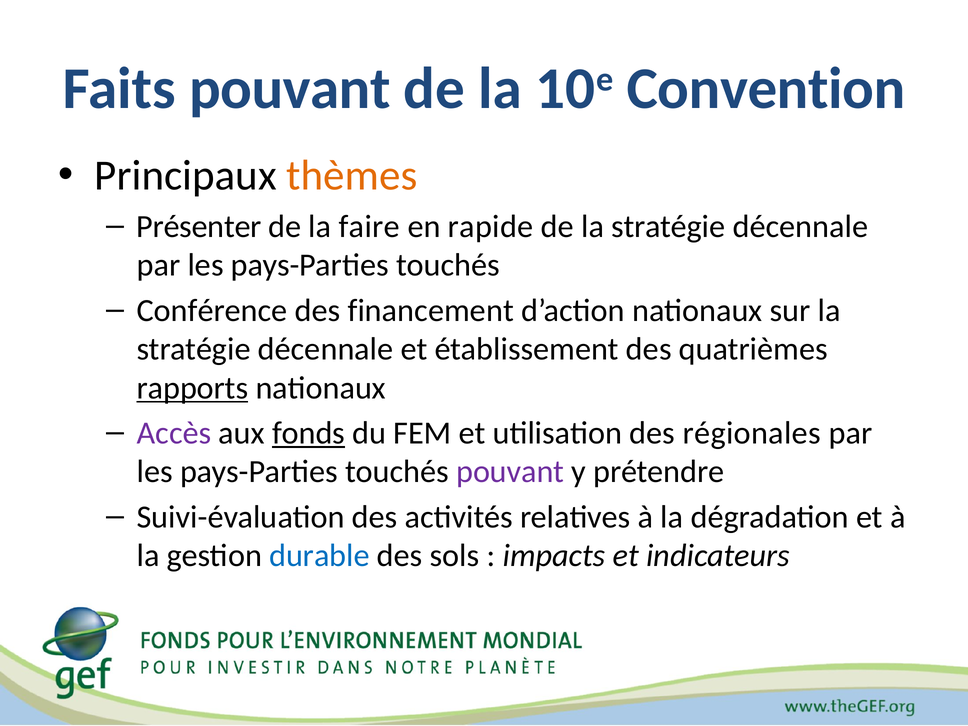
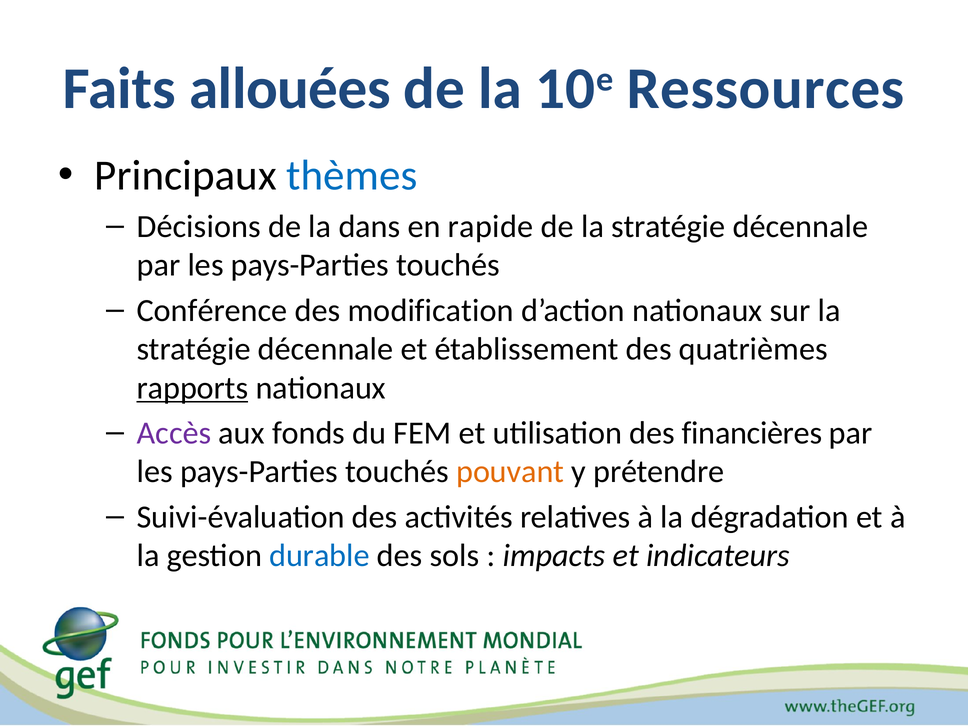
Faits pouvant: pouvant -> allouées
Convention: Convention -> Ressources
thèmes colour: orange -> blue
Présenter: Présenter -> Décisions
faire: faire -> dans
financement: financement -> modification
fonds underline: present -> none
régionales: régionales -> financières
pouvant at (510, 472) colour: purple -> orange
